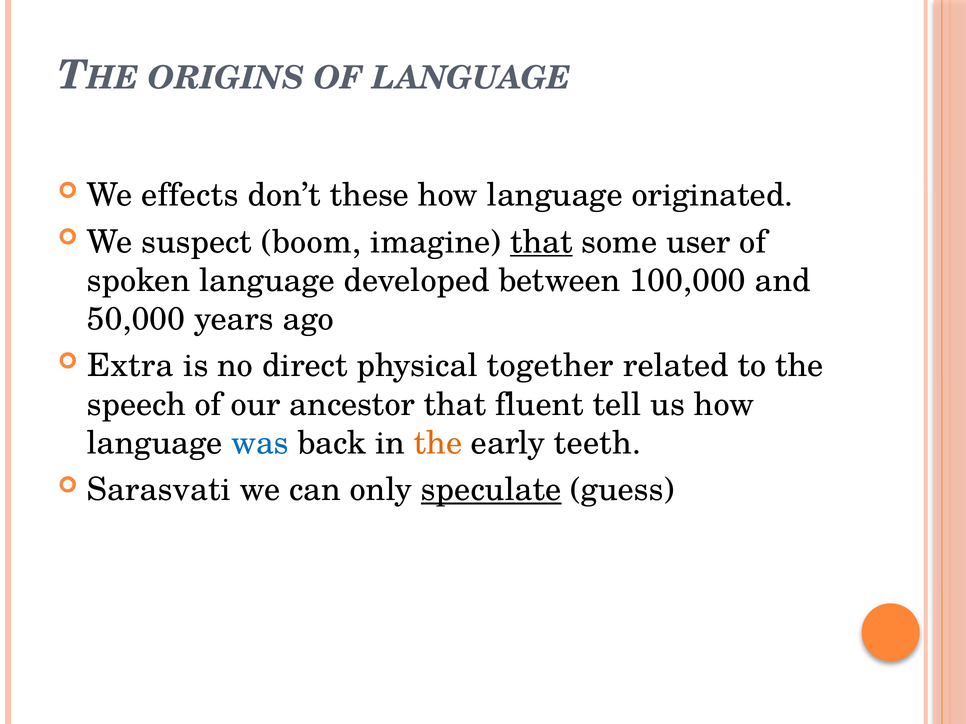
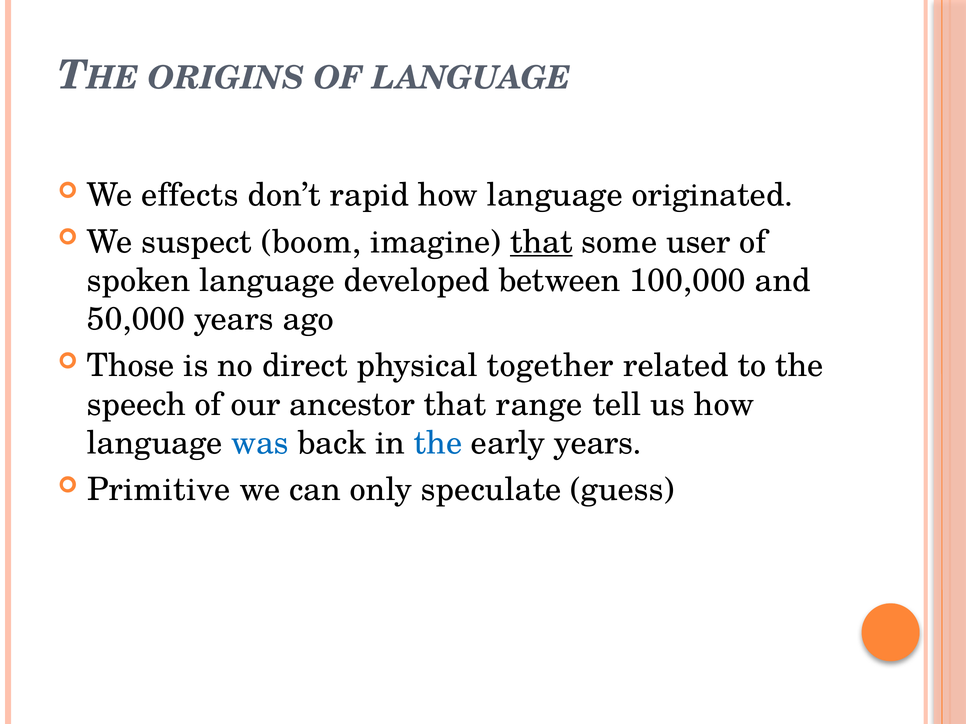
these: these -> rapid
Extra: Extra -> Those
fluent: fluent -> range
the at (438, 443) colour: orange -> blue
early teeth: teeth -> years
Sarasvati: Sarasvati -> Primitive
speculate underline: present -> none
